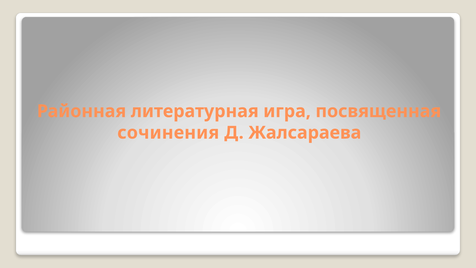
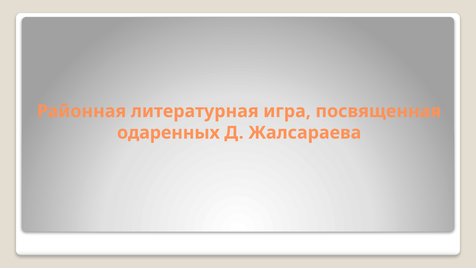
сочинения: сочинения -> одаренных
